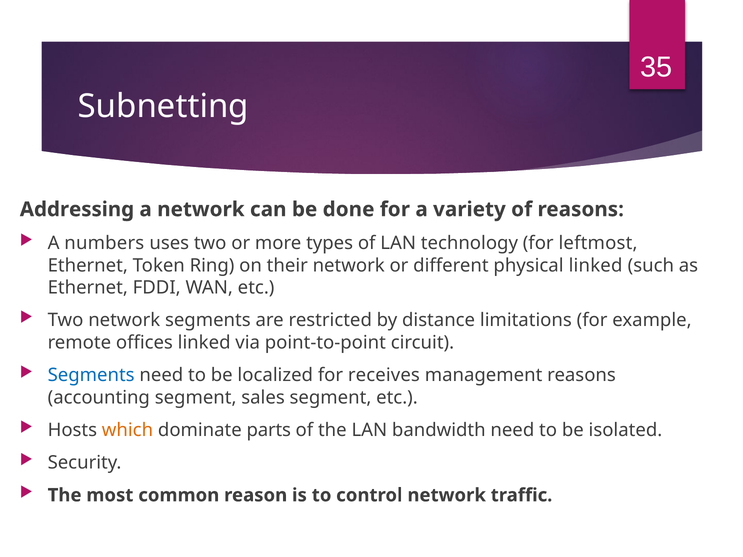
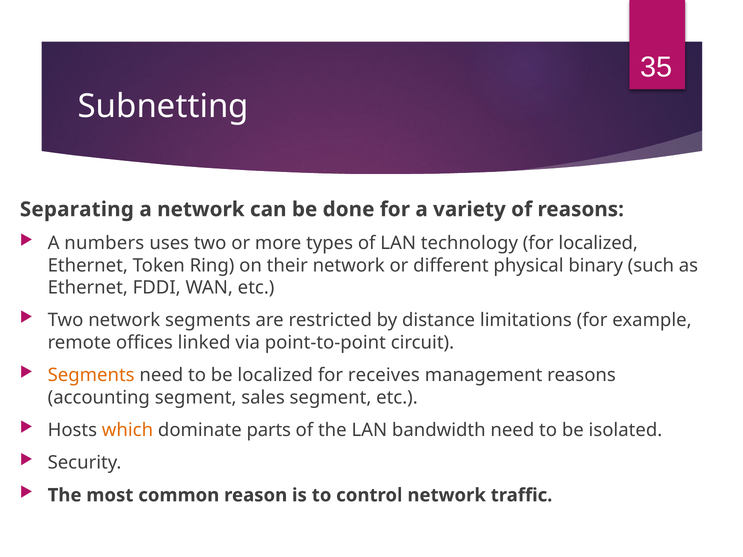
Addressing: Addressing -> Separating
for leftmost: leftmost -> localized
physical linked: linked -> binary
Segments at (91, 375) colour: blue -> orange
